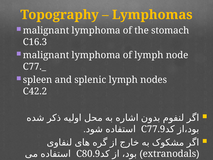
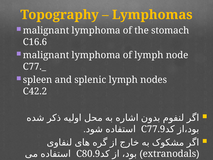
C16.3: C16.3 -> C16.6
